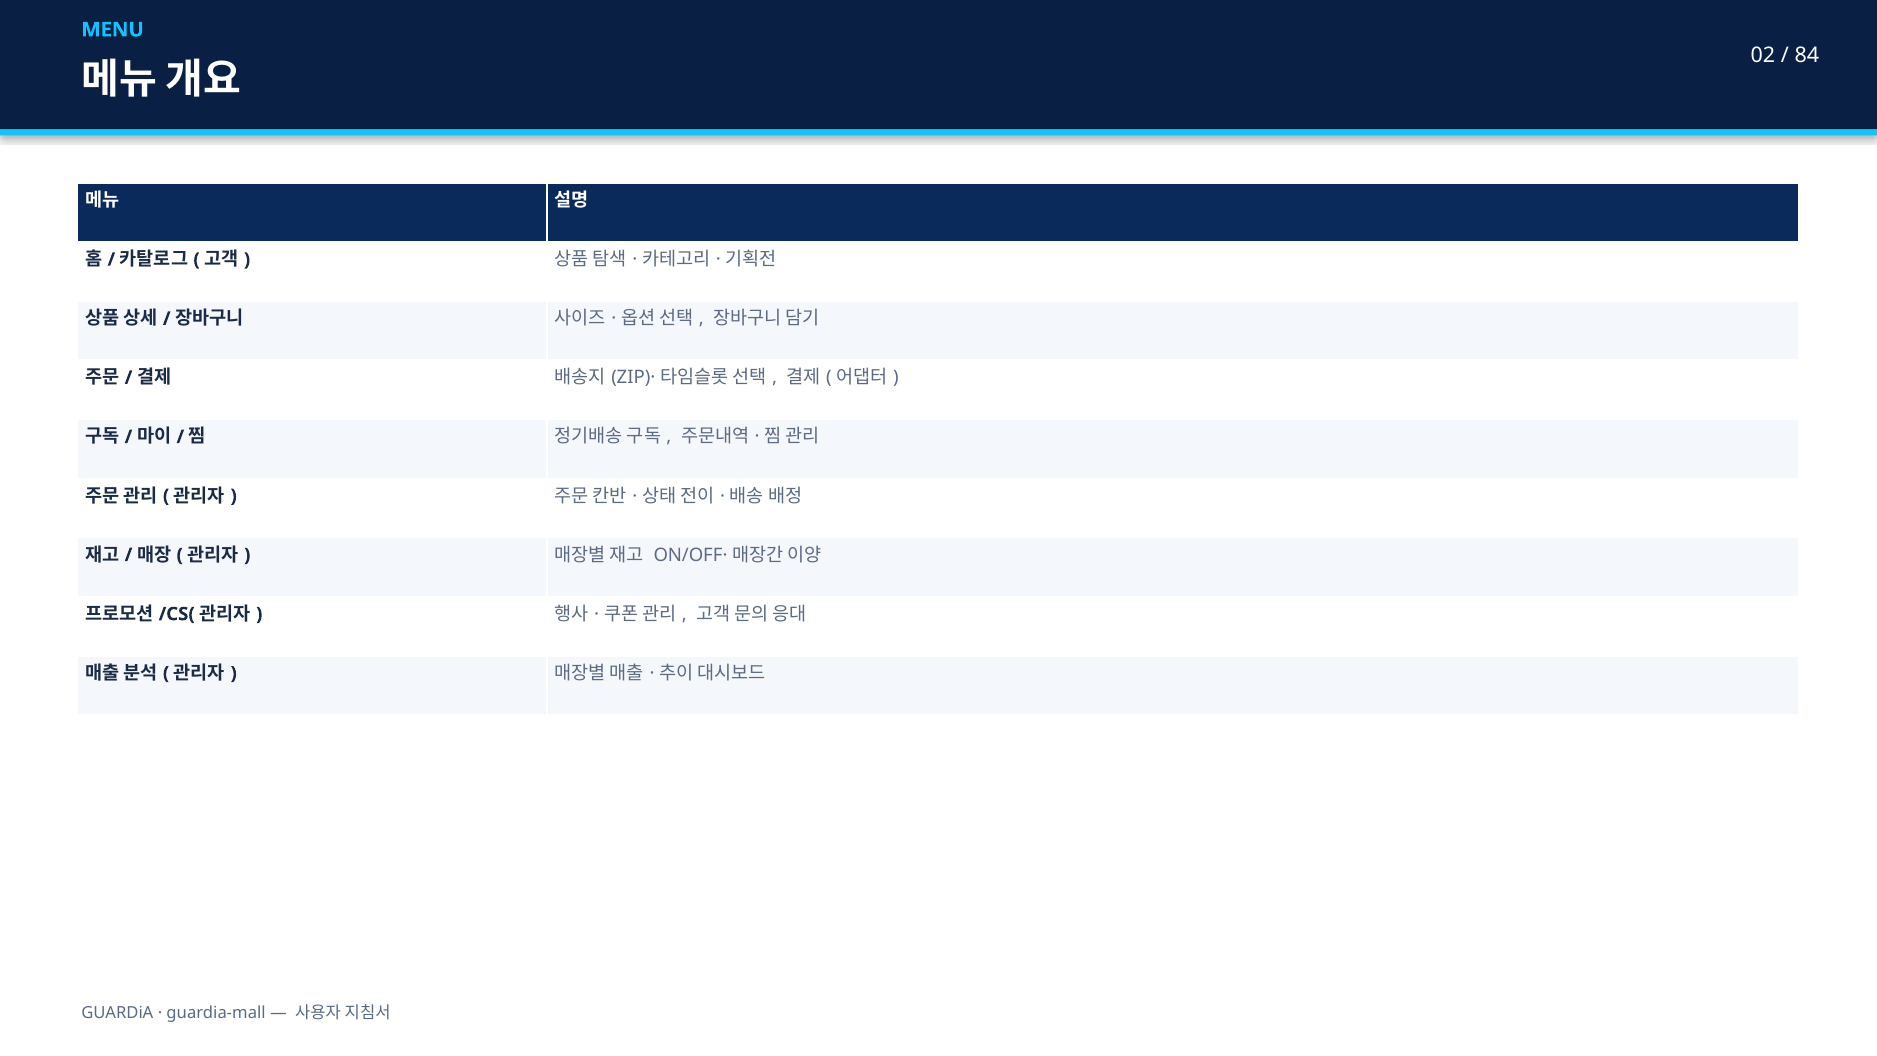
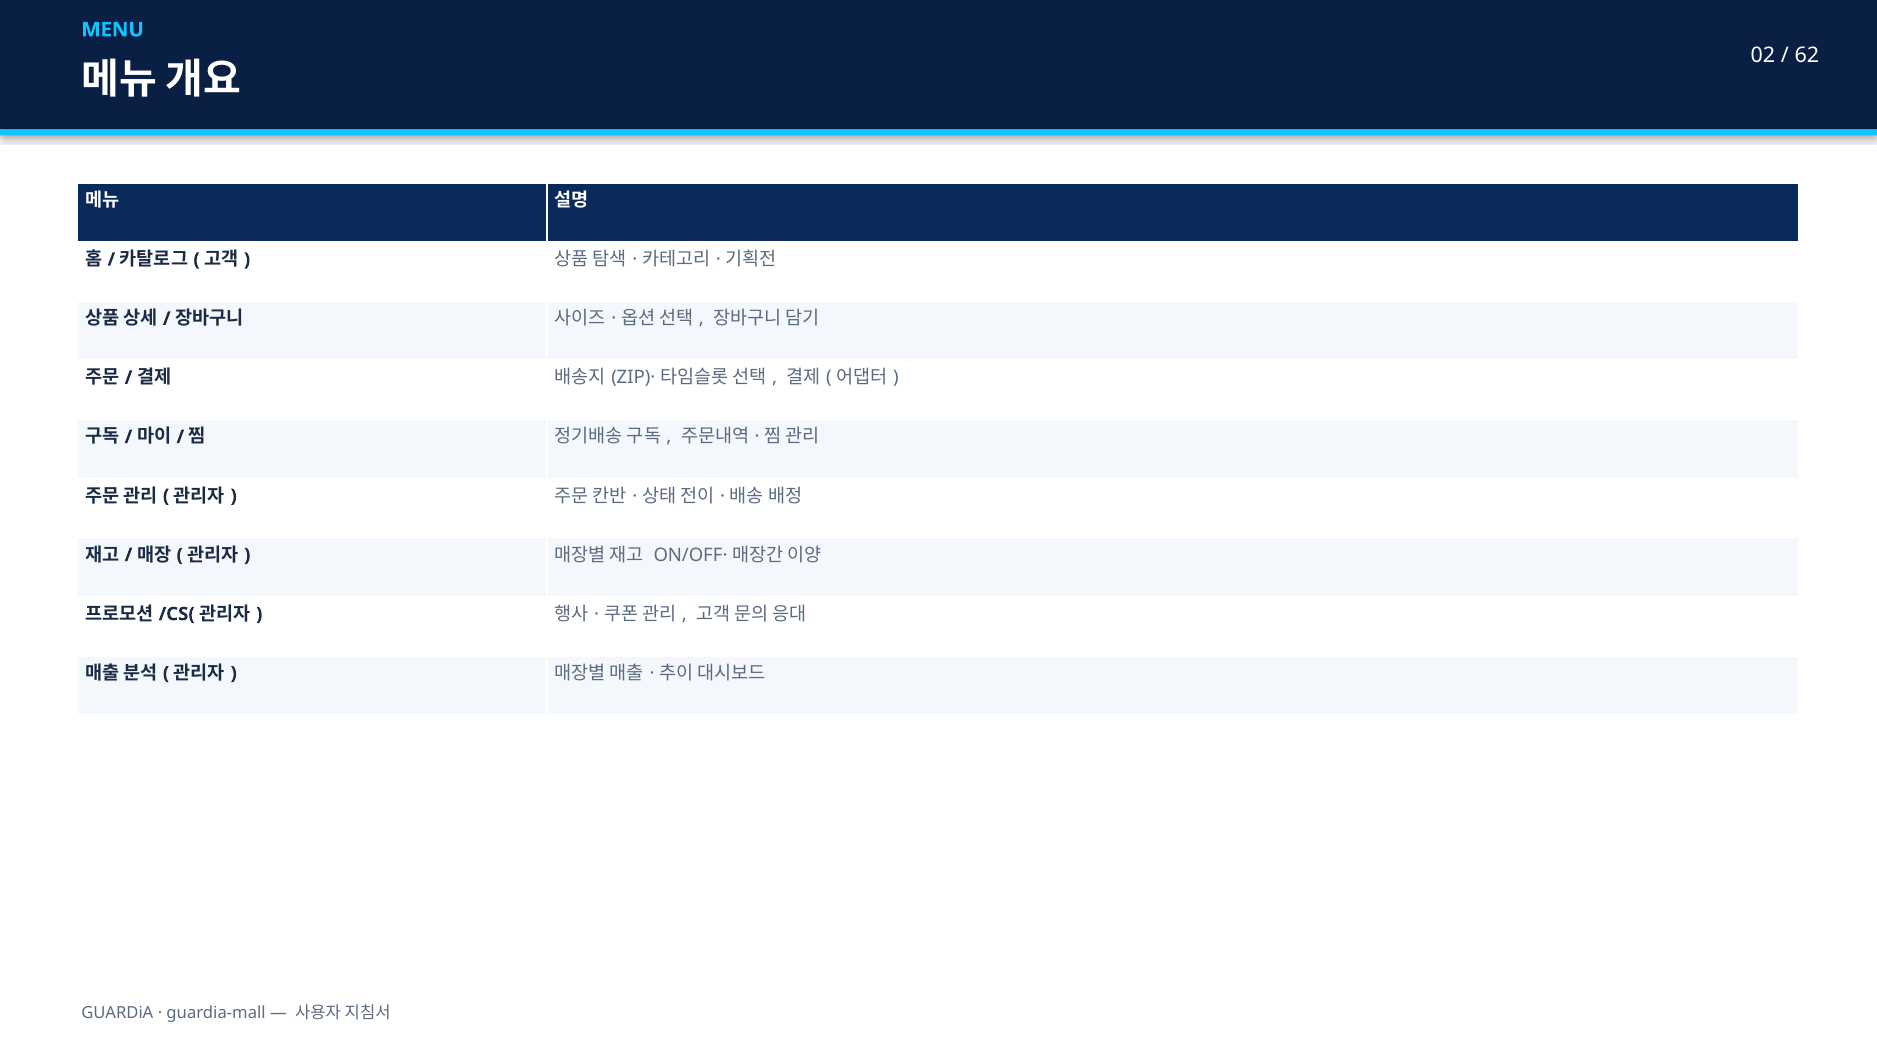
84: 84 -> 62
